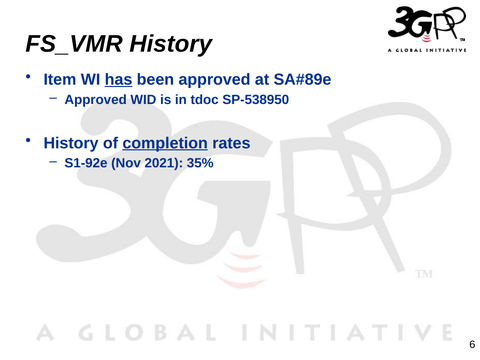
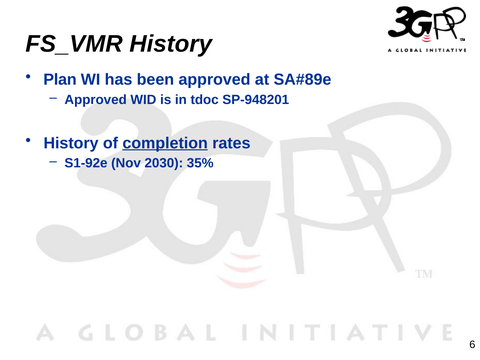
Item: Item -> Plan
has underline: present -> none
SP-538950: SP-538950 -> SP-948201
2021: 2021 -> 2030
